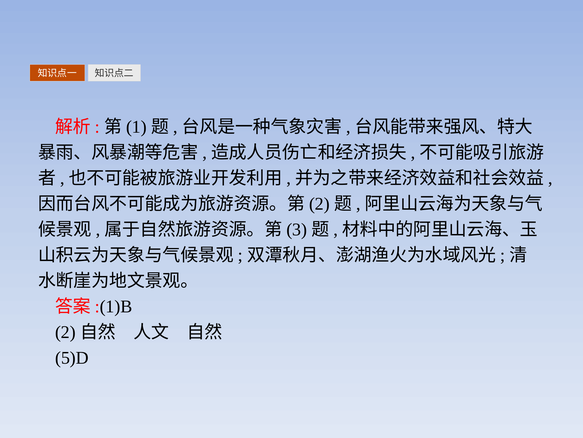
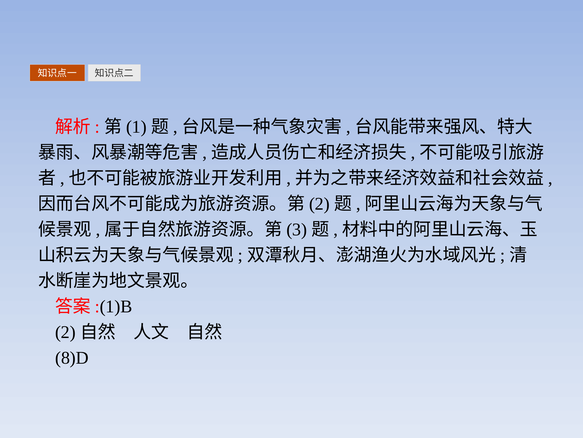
5)D: 5)D -> 8)D
